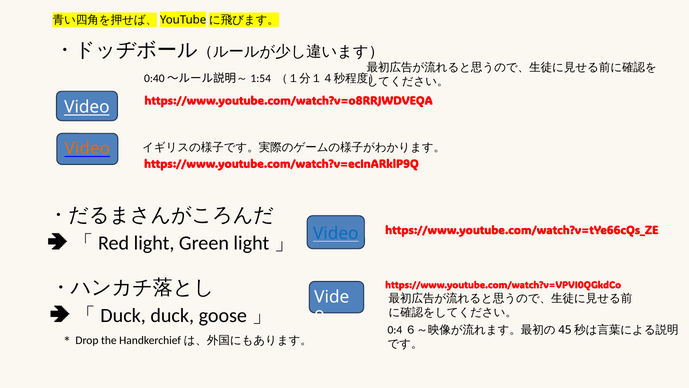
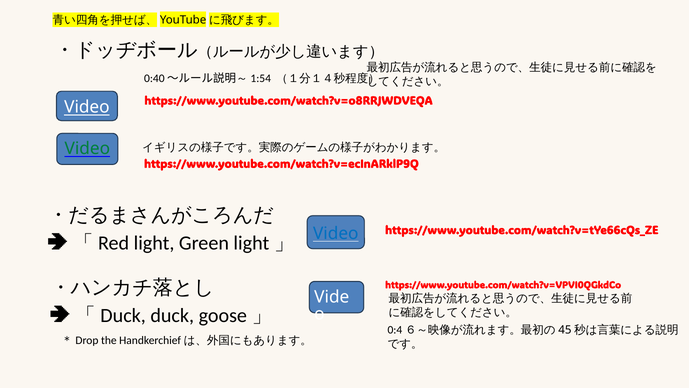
Video at (87, 149) colour: orange -> green
